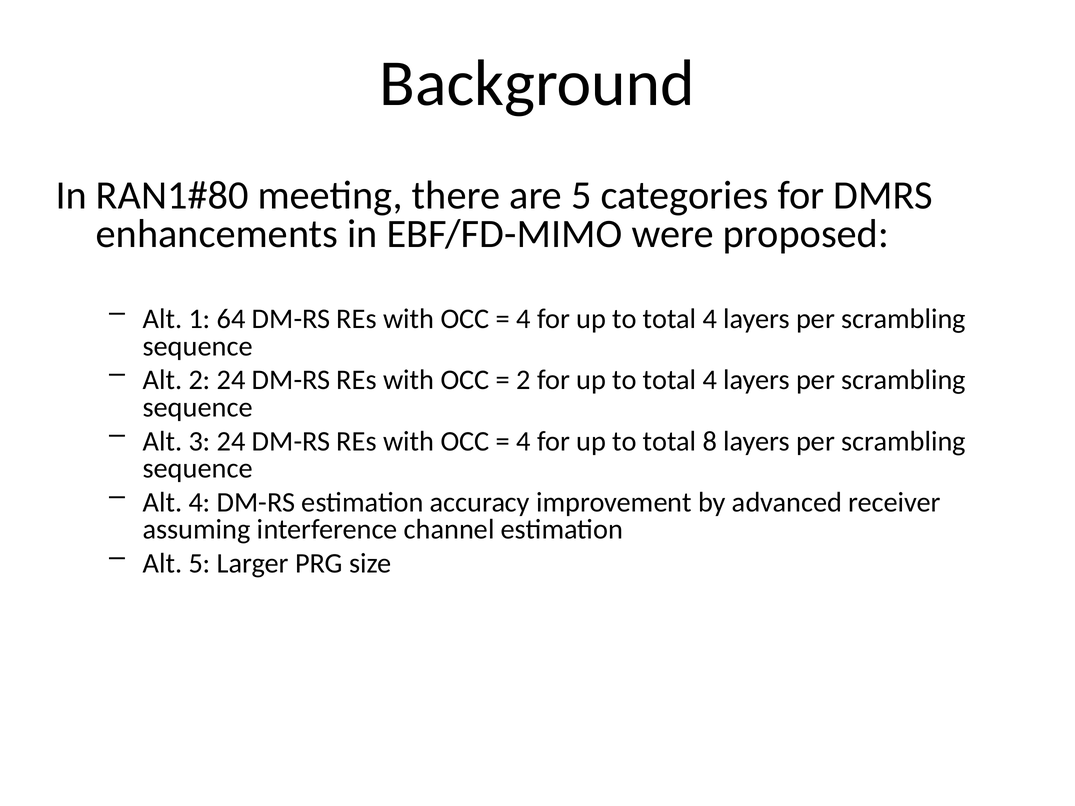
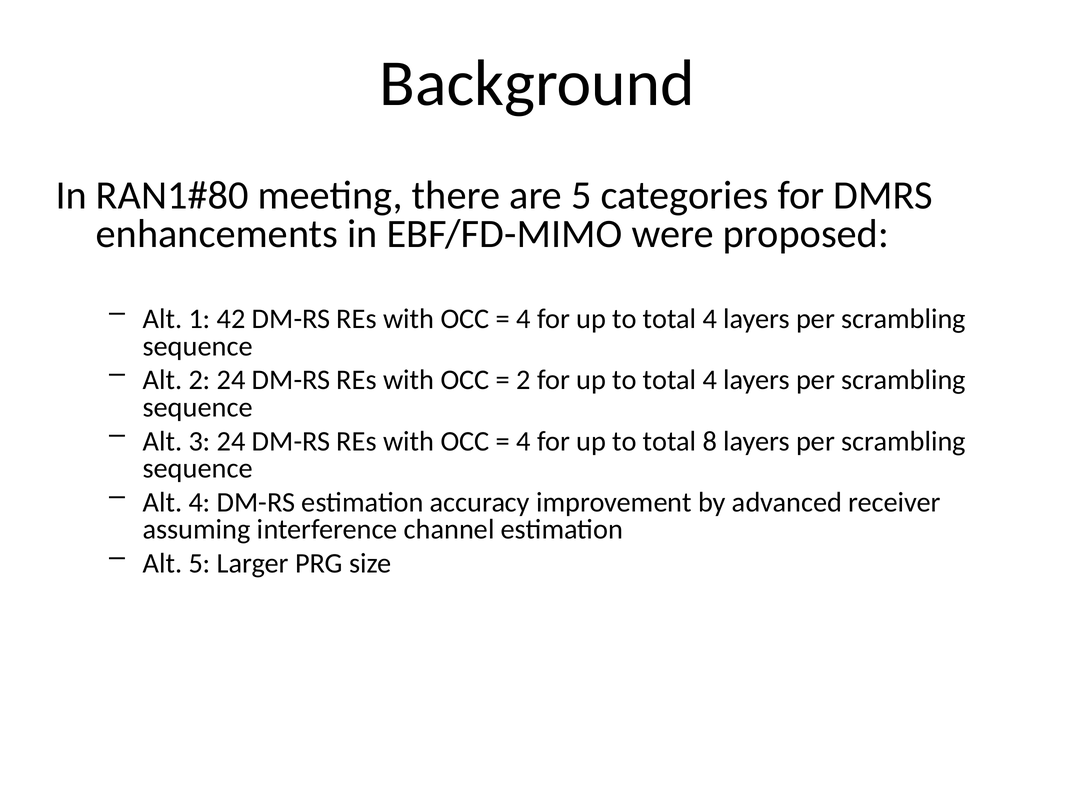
64: 64 -> 42
